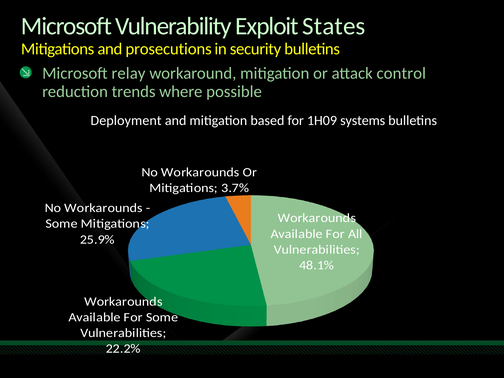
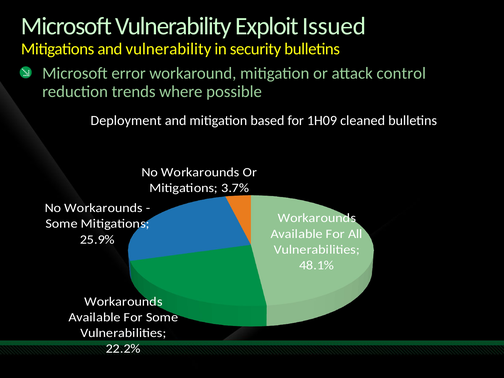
States: States -> Issued
and prosecutions: prosecutions -> vulnerability
relay: relay -> error
systems: systems -> cleaned
